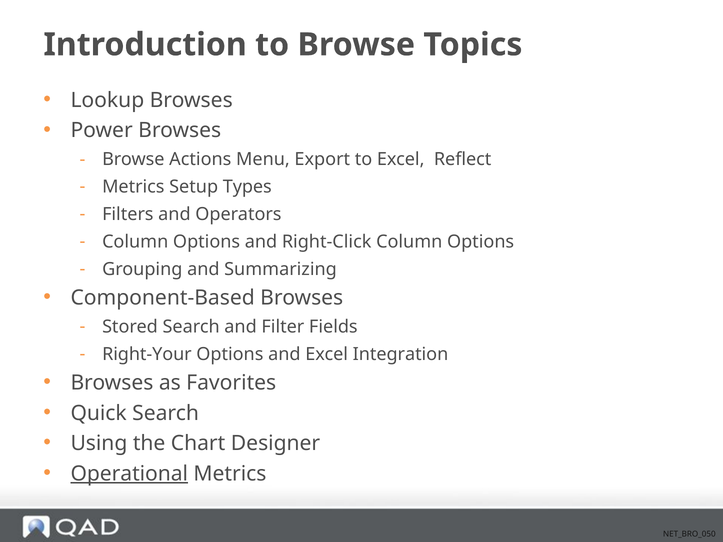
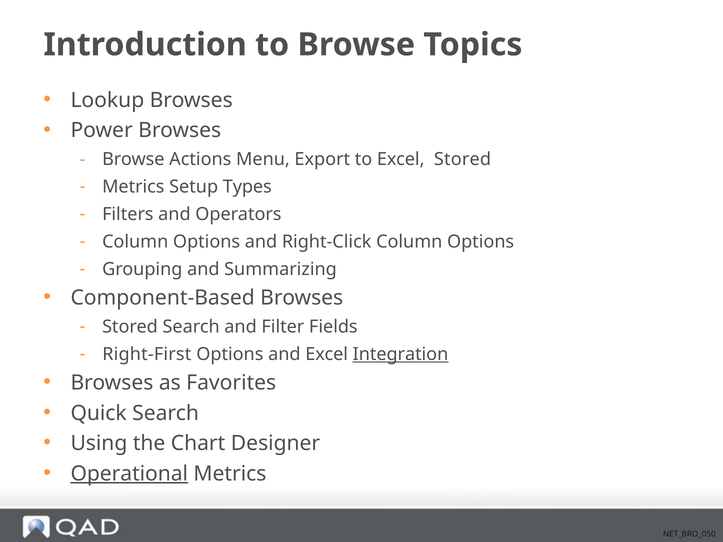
Excel Reflect: Reflect -> Stored
Right-Your: Right-Your -> Right-First
Integration underline: none -> present
